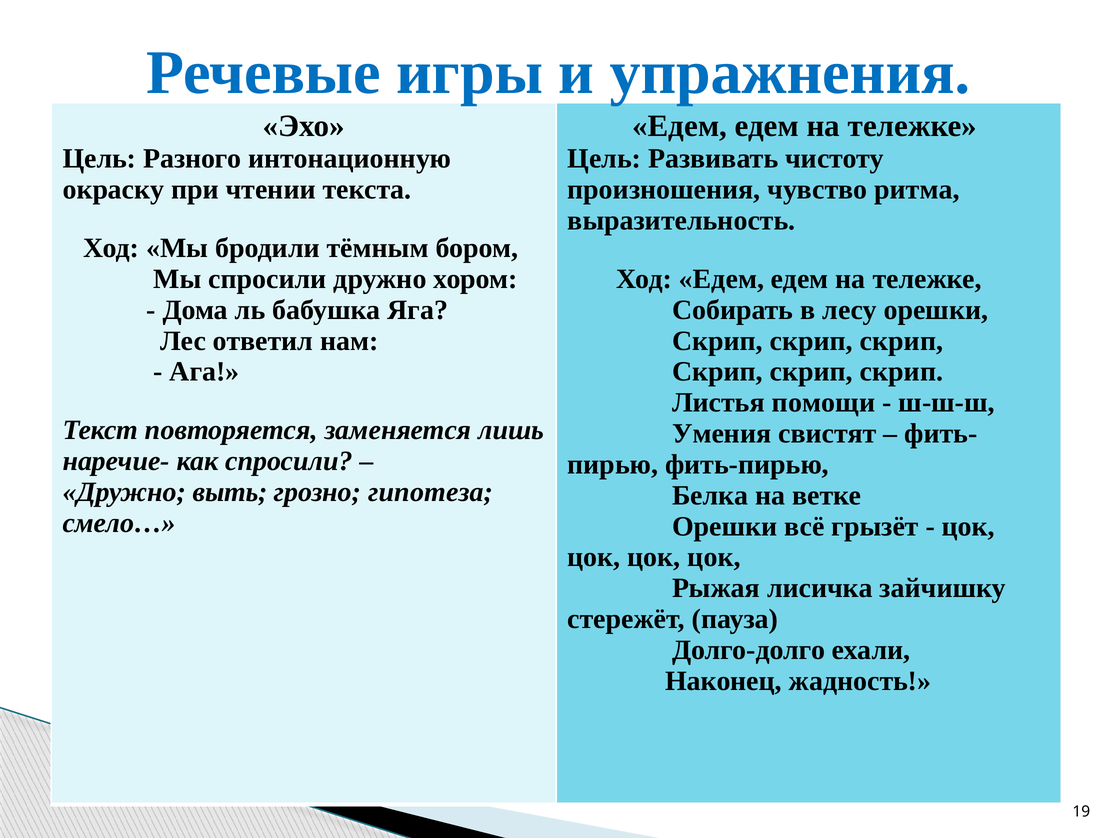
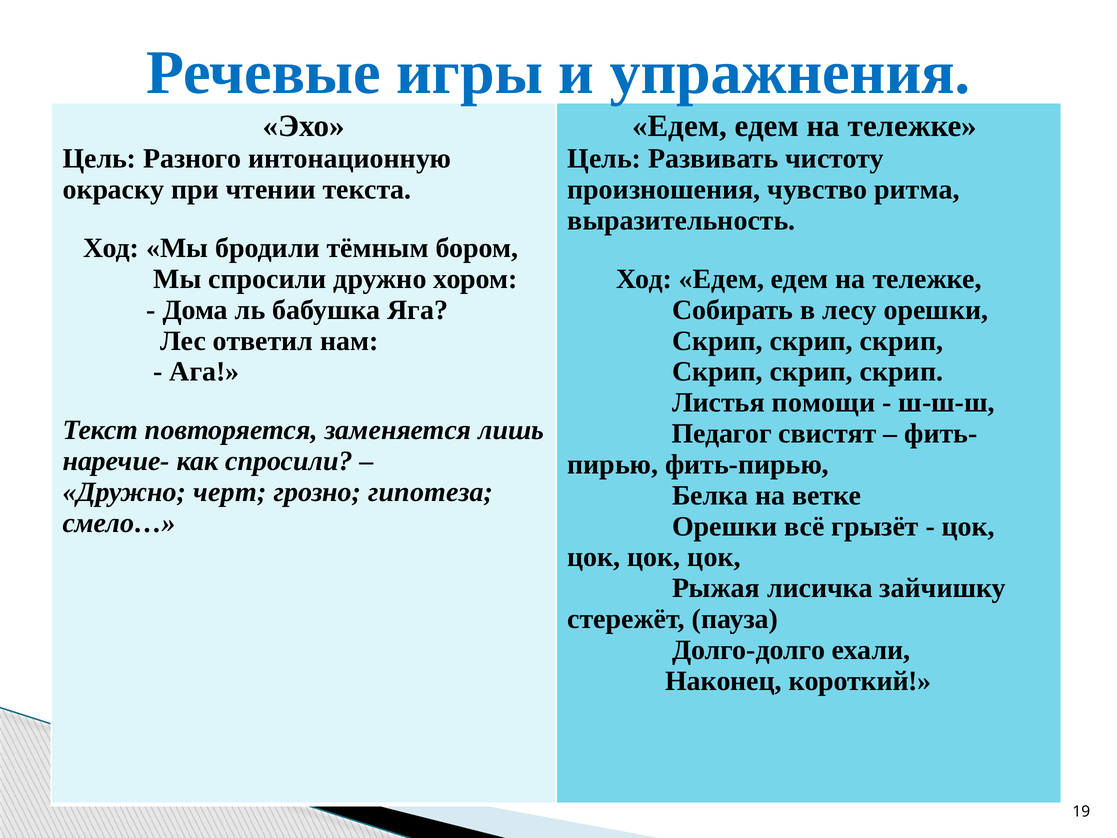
Умения: Умения -> Педагог
выть: выть -> черт
жадность: жадность -> короткий
